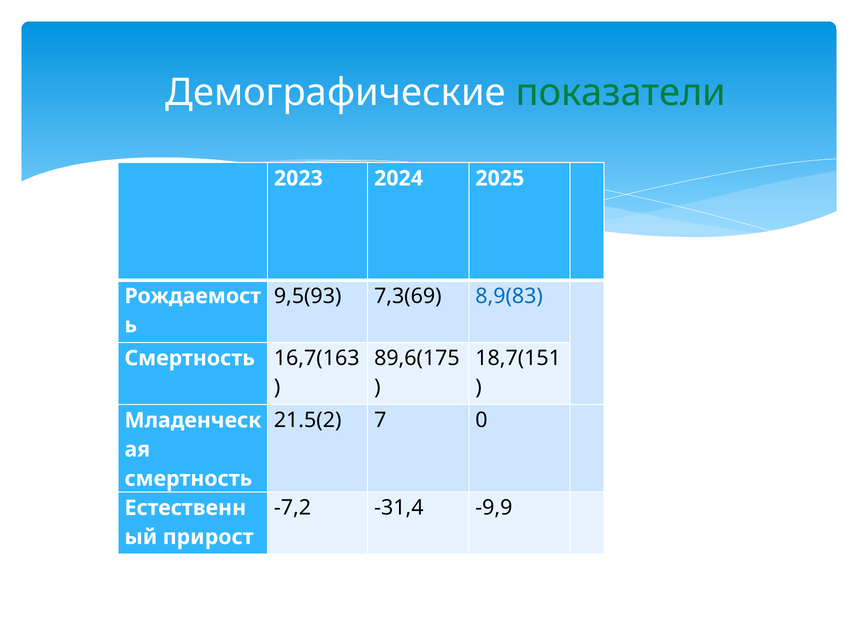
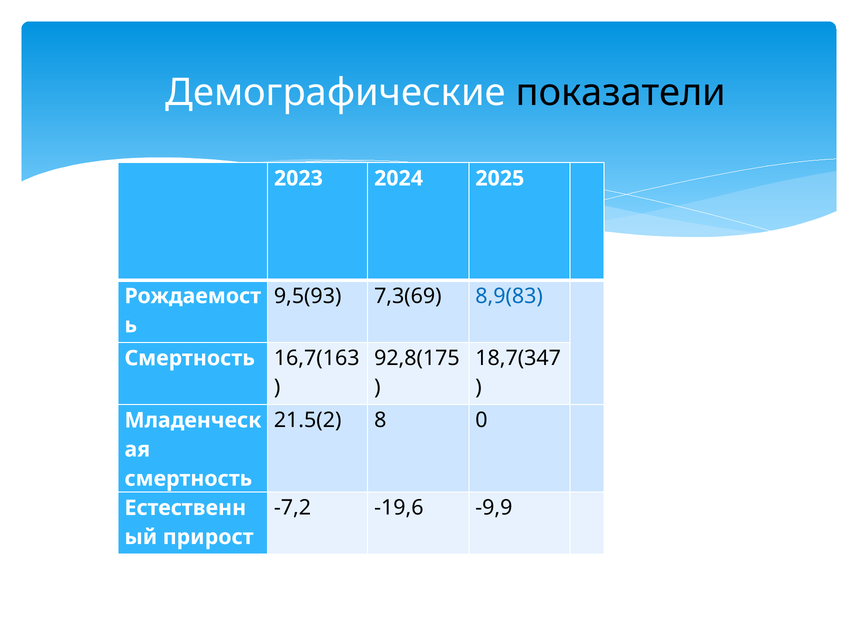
показатели colour: green -> black
89,6(175: 89,6(175 -> 92,8(175
18,7(151: 18,7(151 -> 18,7(347
7: 7 -> 8
-31,4: -31,4 -> -19,6
